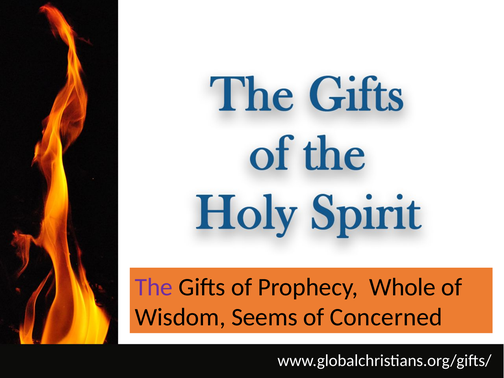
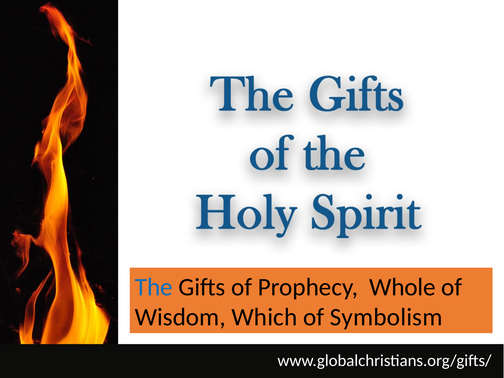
The colour: purple -> blue
Seems: Seems -> Which
Concerned: Concerned -> Symbolism
